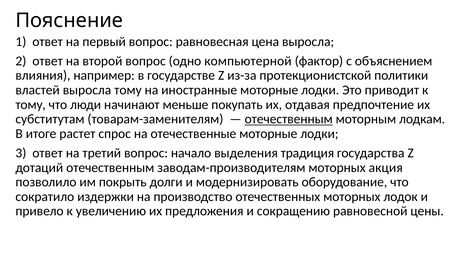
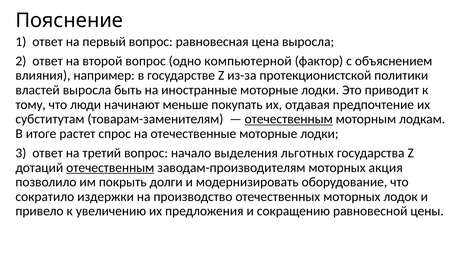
выросла тому: тому -> быть
традиция: традиция -> льготных
отечественным at (110, 167) underline: none -> present
